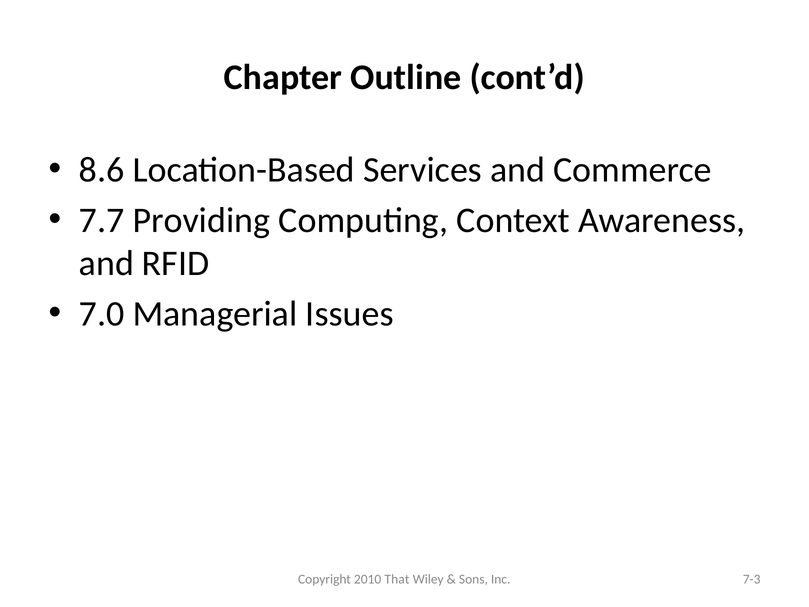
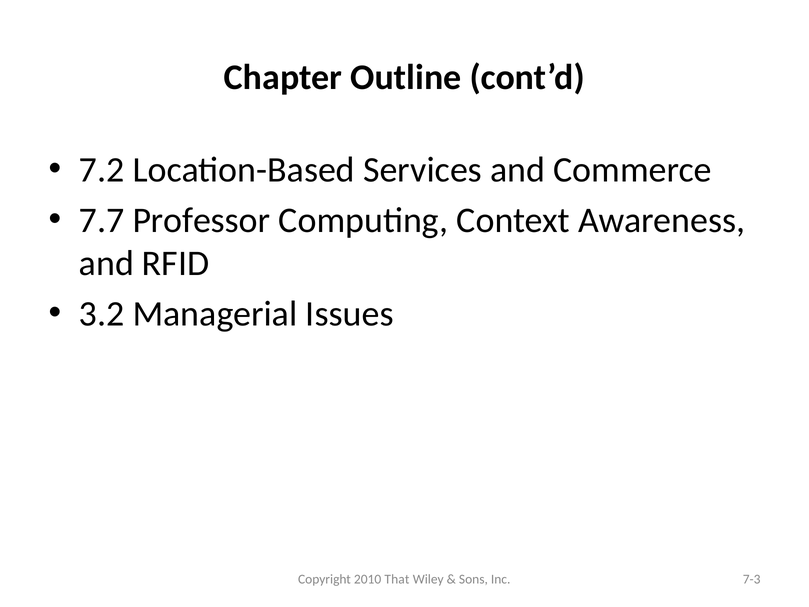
8.6: 8.6 -> 7.2
Providing: Providing -> Professor
7.0: 7.0 -> 3.2
